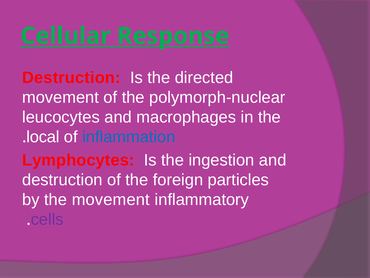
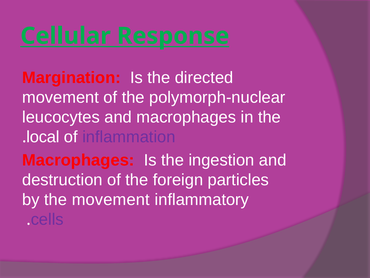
Destruction at (71, 78): Destruction -> Margination
inflammation colour: blue -> purple
Lymphocytes at (78, 160): Lymphocytes -> Macrophages
